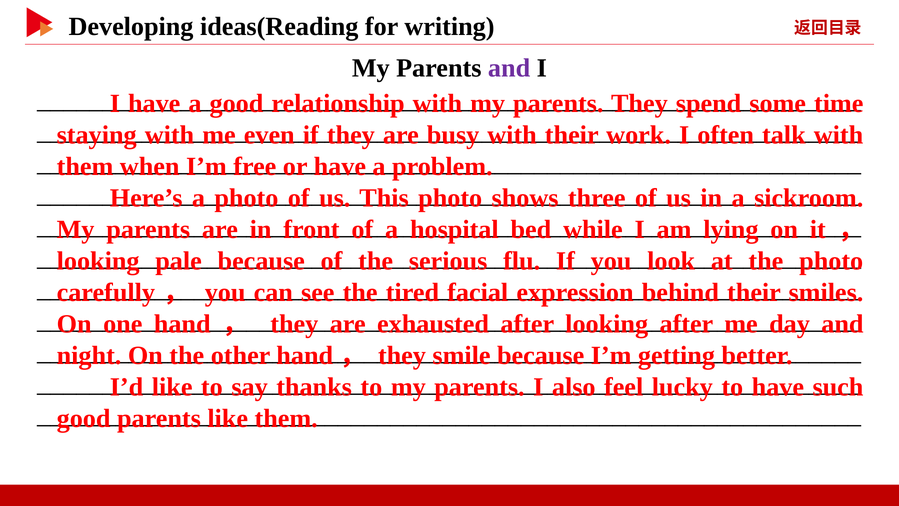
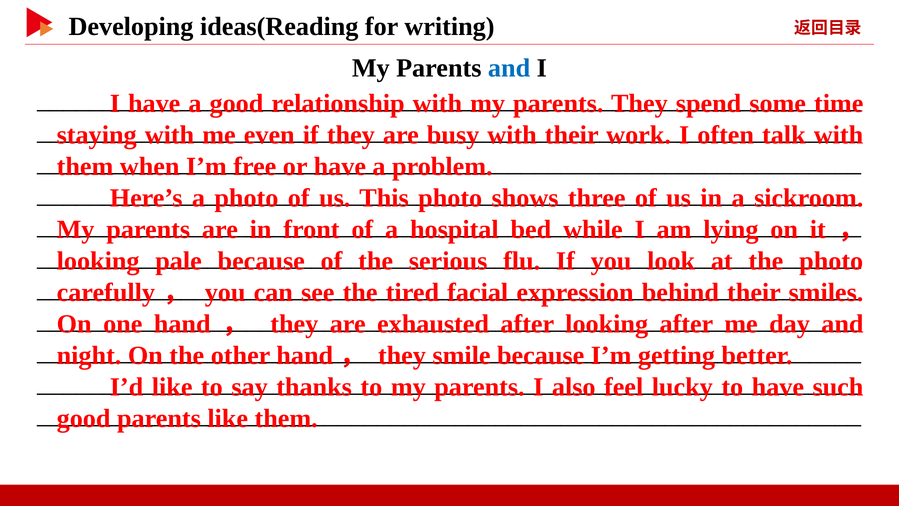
and at (509, 68) colour: purple -> blue
